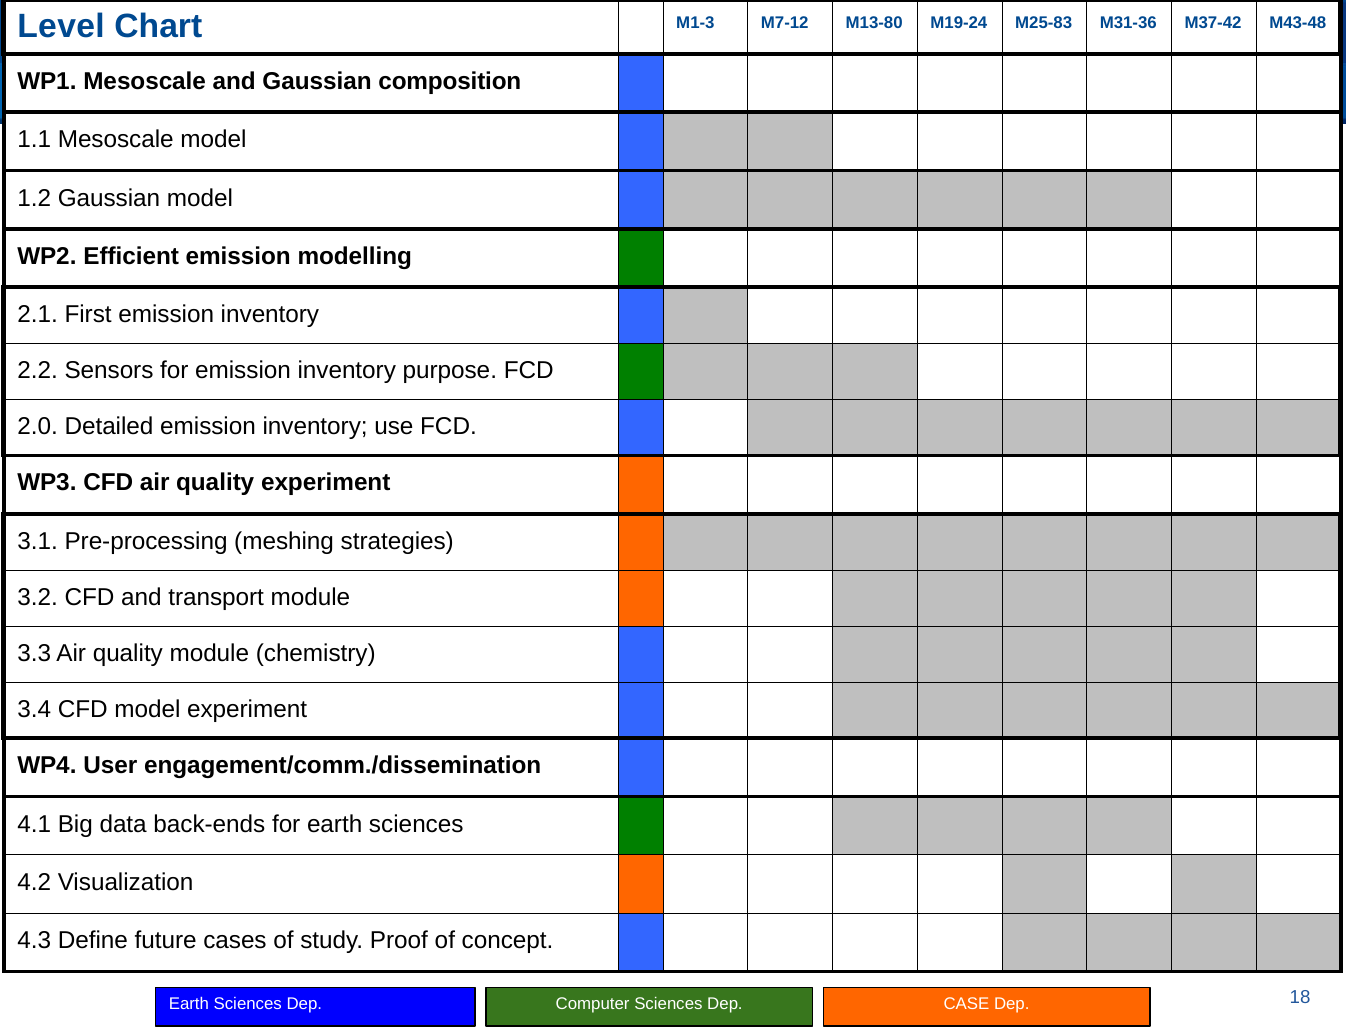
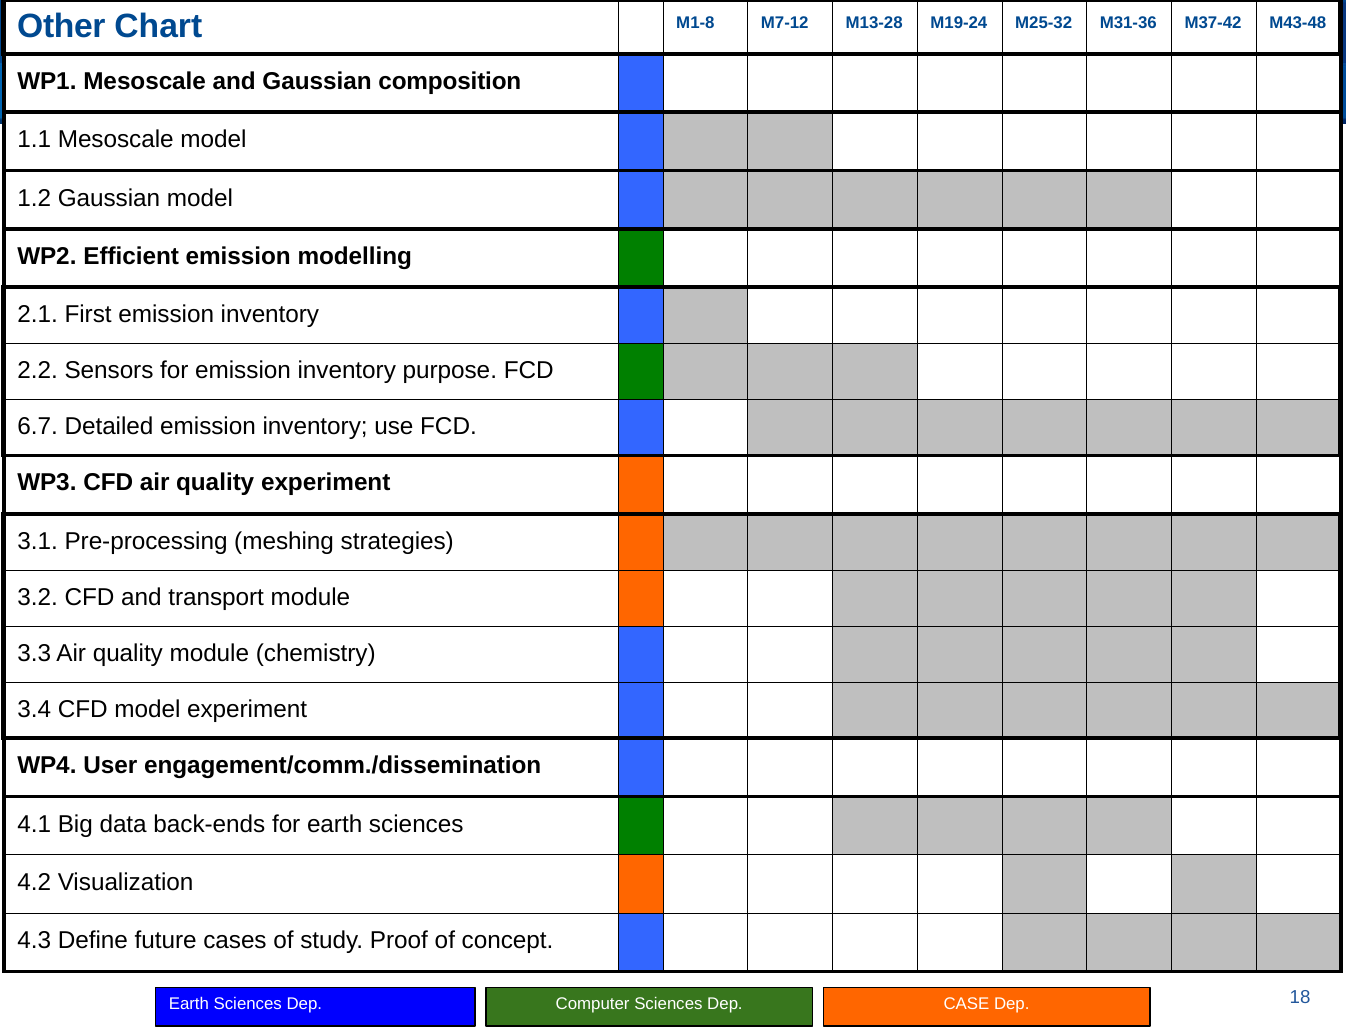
Level: Level -> Other
M1-3: M1-3 -> M1-8
M13-80: M13-80 -> M13-28
M25-83: M25-83 -> M25-32
2.0: 2.0 -> 6.7
